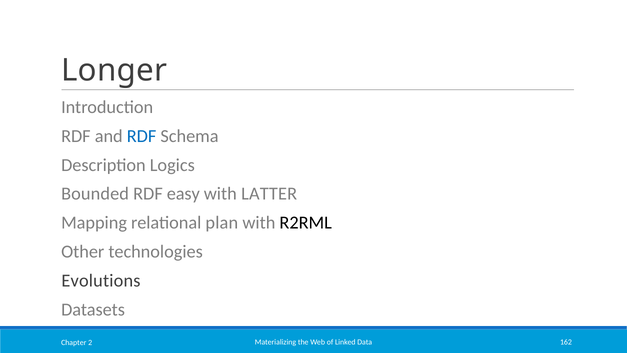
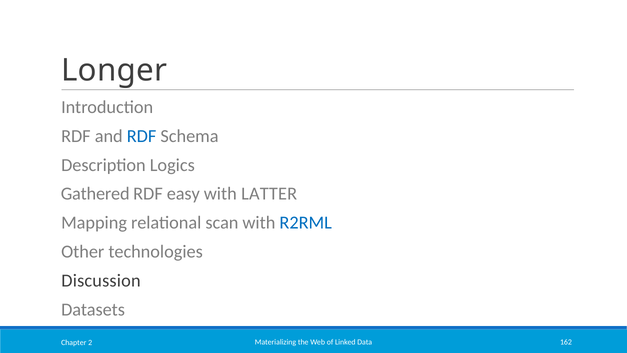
Bounded: Bounded -> Gathered
plan: plan -> scan
R2RML colour: black -> blue
Evolutions: Evolutions -> Discussion
